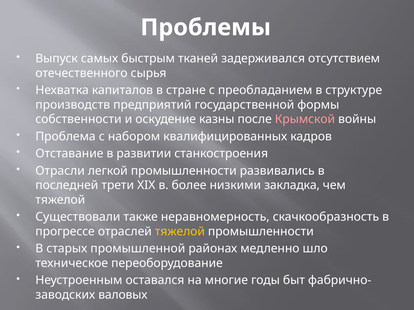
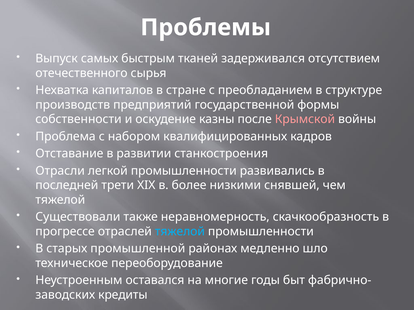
закладка: закладка -> снявшей
тяжелой at (180, 232) colour: yellow -> light blue
валовых: валовых -> кредиты
